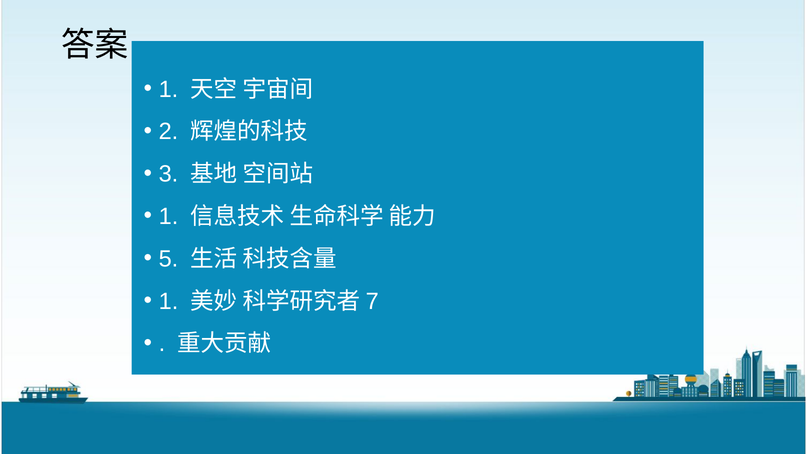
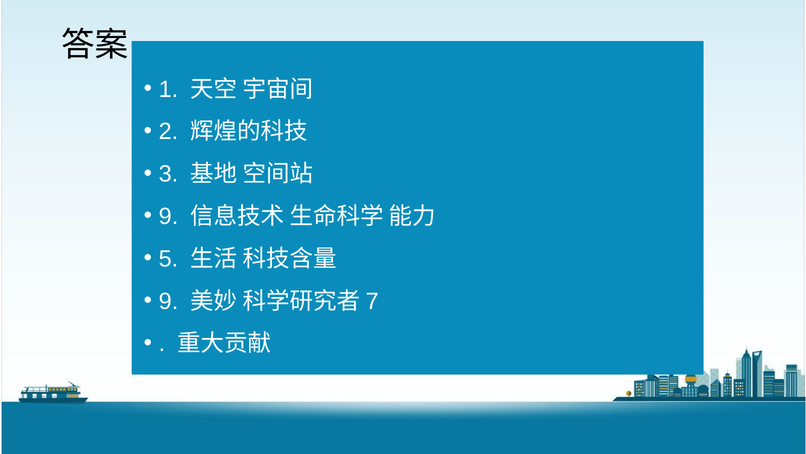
1 at (169, 216): 1 -> 9
1 at (169, 301): 1 -> 9
